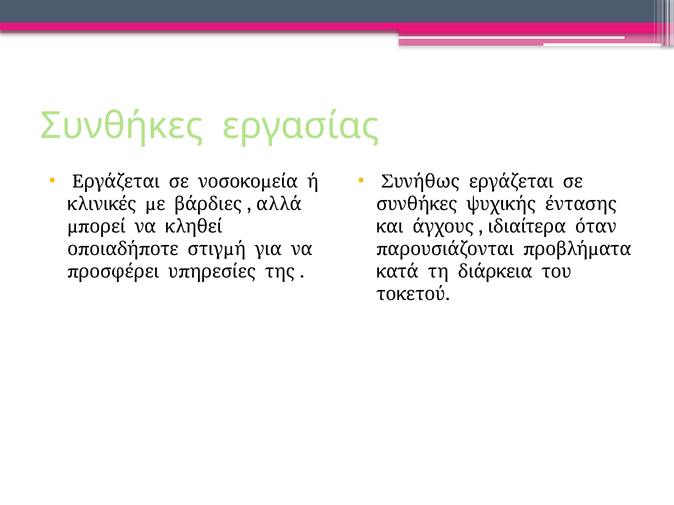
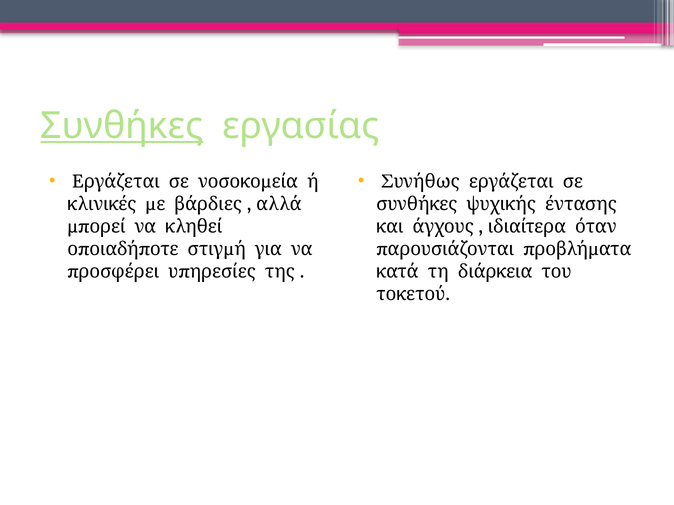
Συνθήκες at (122, 126) underline: none -> present
